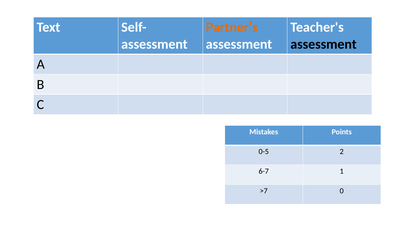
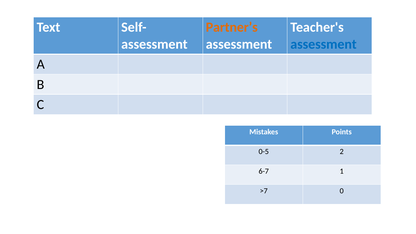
assessment at (324, 44) colour: black -> blue
